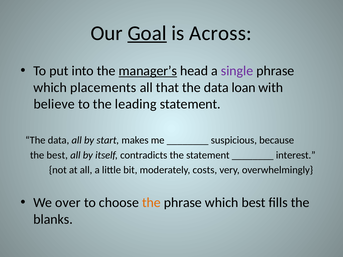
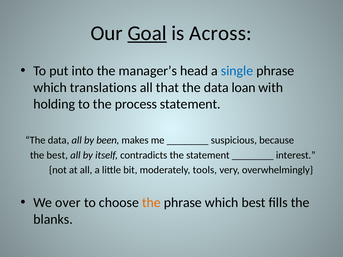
manager’s underline: present -> none
single colour: purple -> blue
placements: placements -> translations
believe: believe -> holding
leading: leading -> process
start: start -> been
costs: costs -> tools
